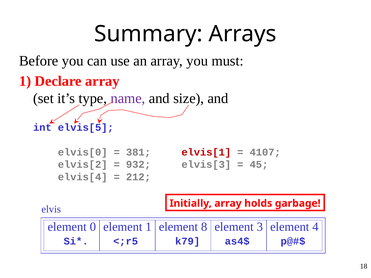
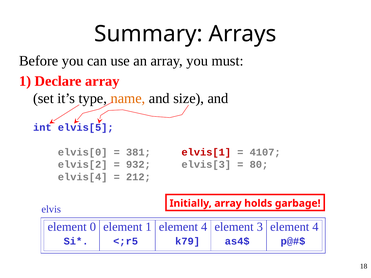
name colour: purple -> orange
45: 45 -> 80
1 element 8: 8 -> 4
